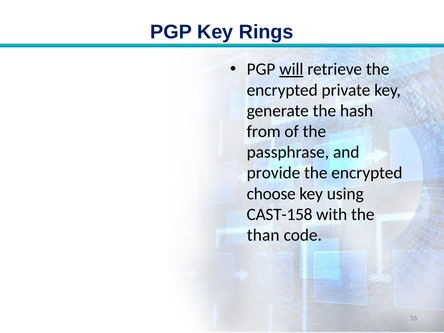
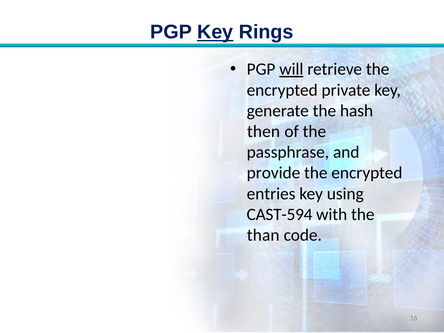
Key at (215, 32) underline: none -> present
from: from -> then
choose: choose -> entries
CAST-158: CAST-158 -> CAST-594
